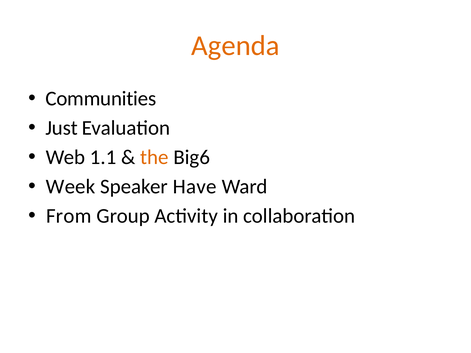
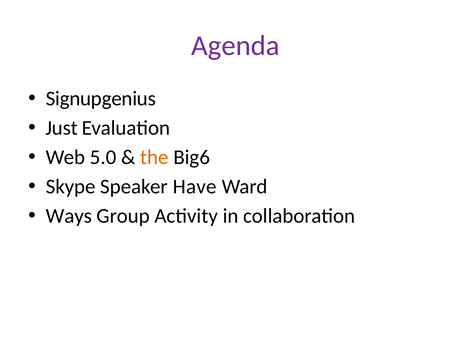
Agenda colour: orange -> purple
Communities: Communities -> Signupgenius
1.1: 1.1 -> 5.0
Week: Week -> Skype
From: From -> Ways
